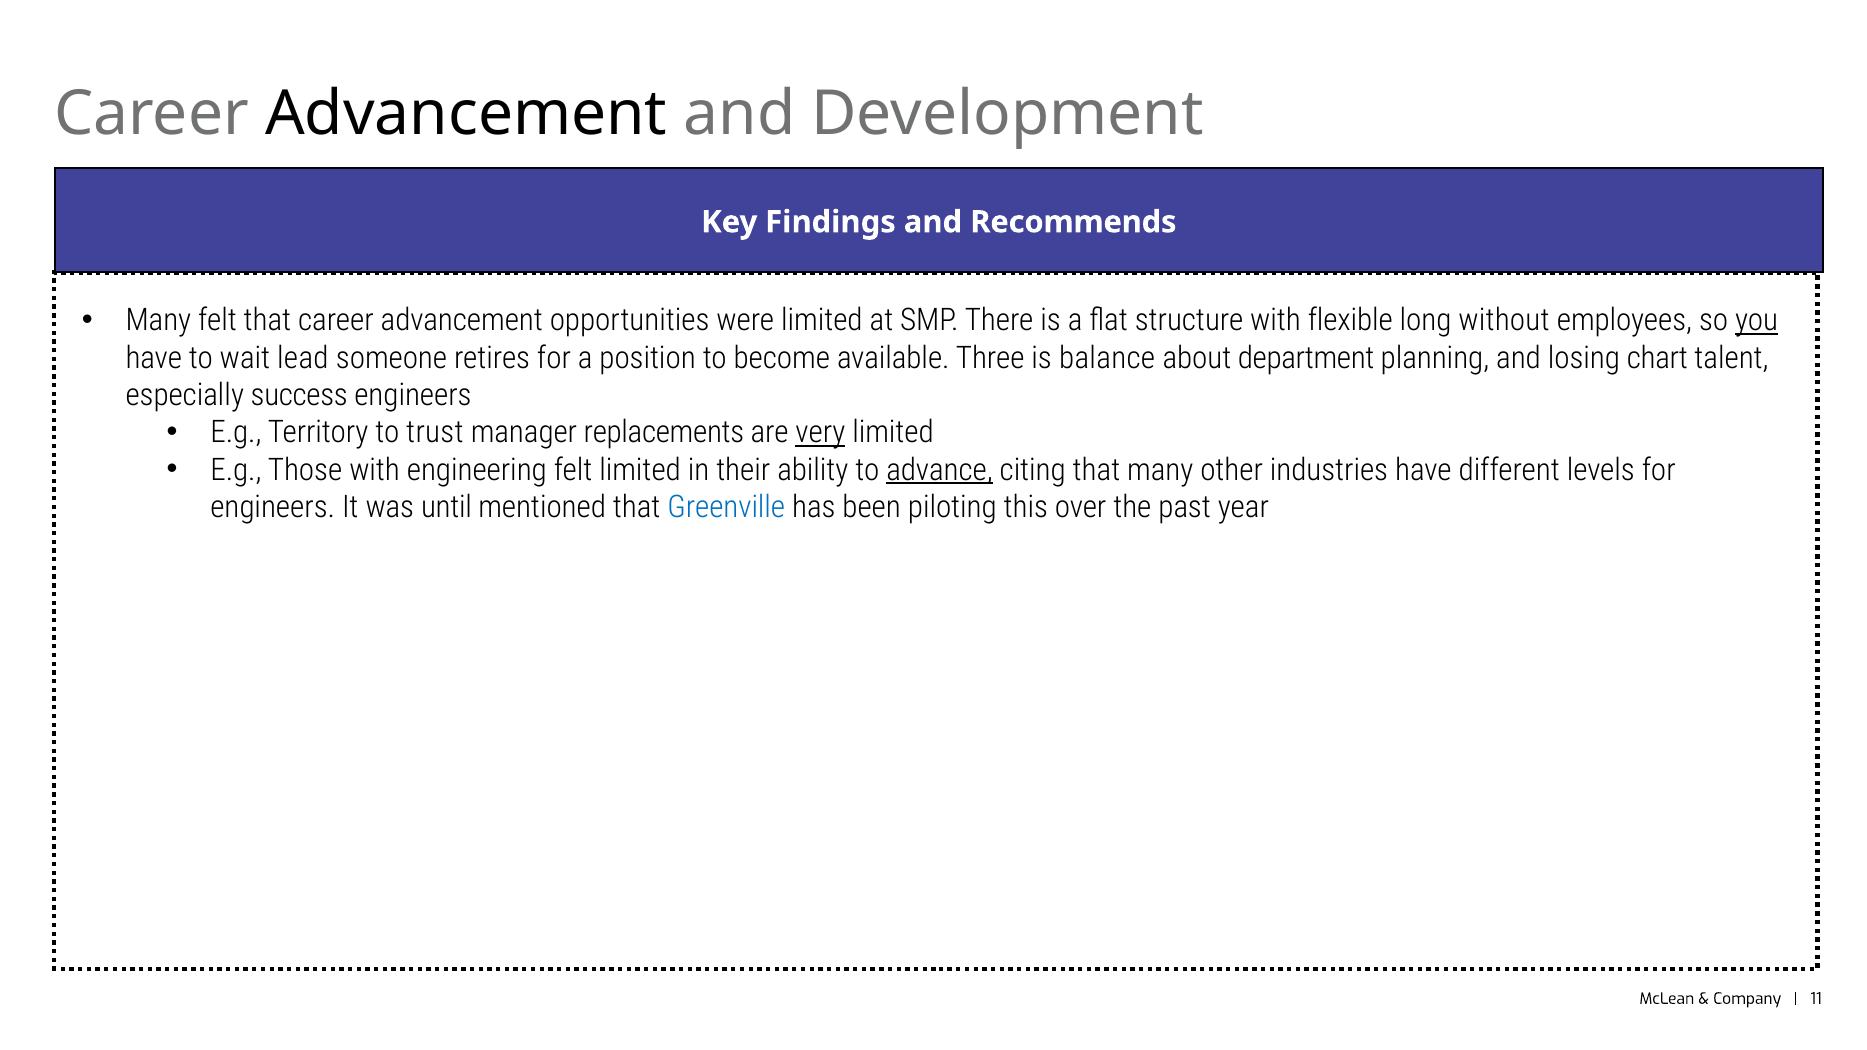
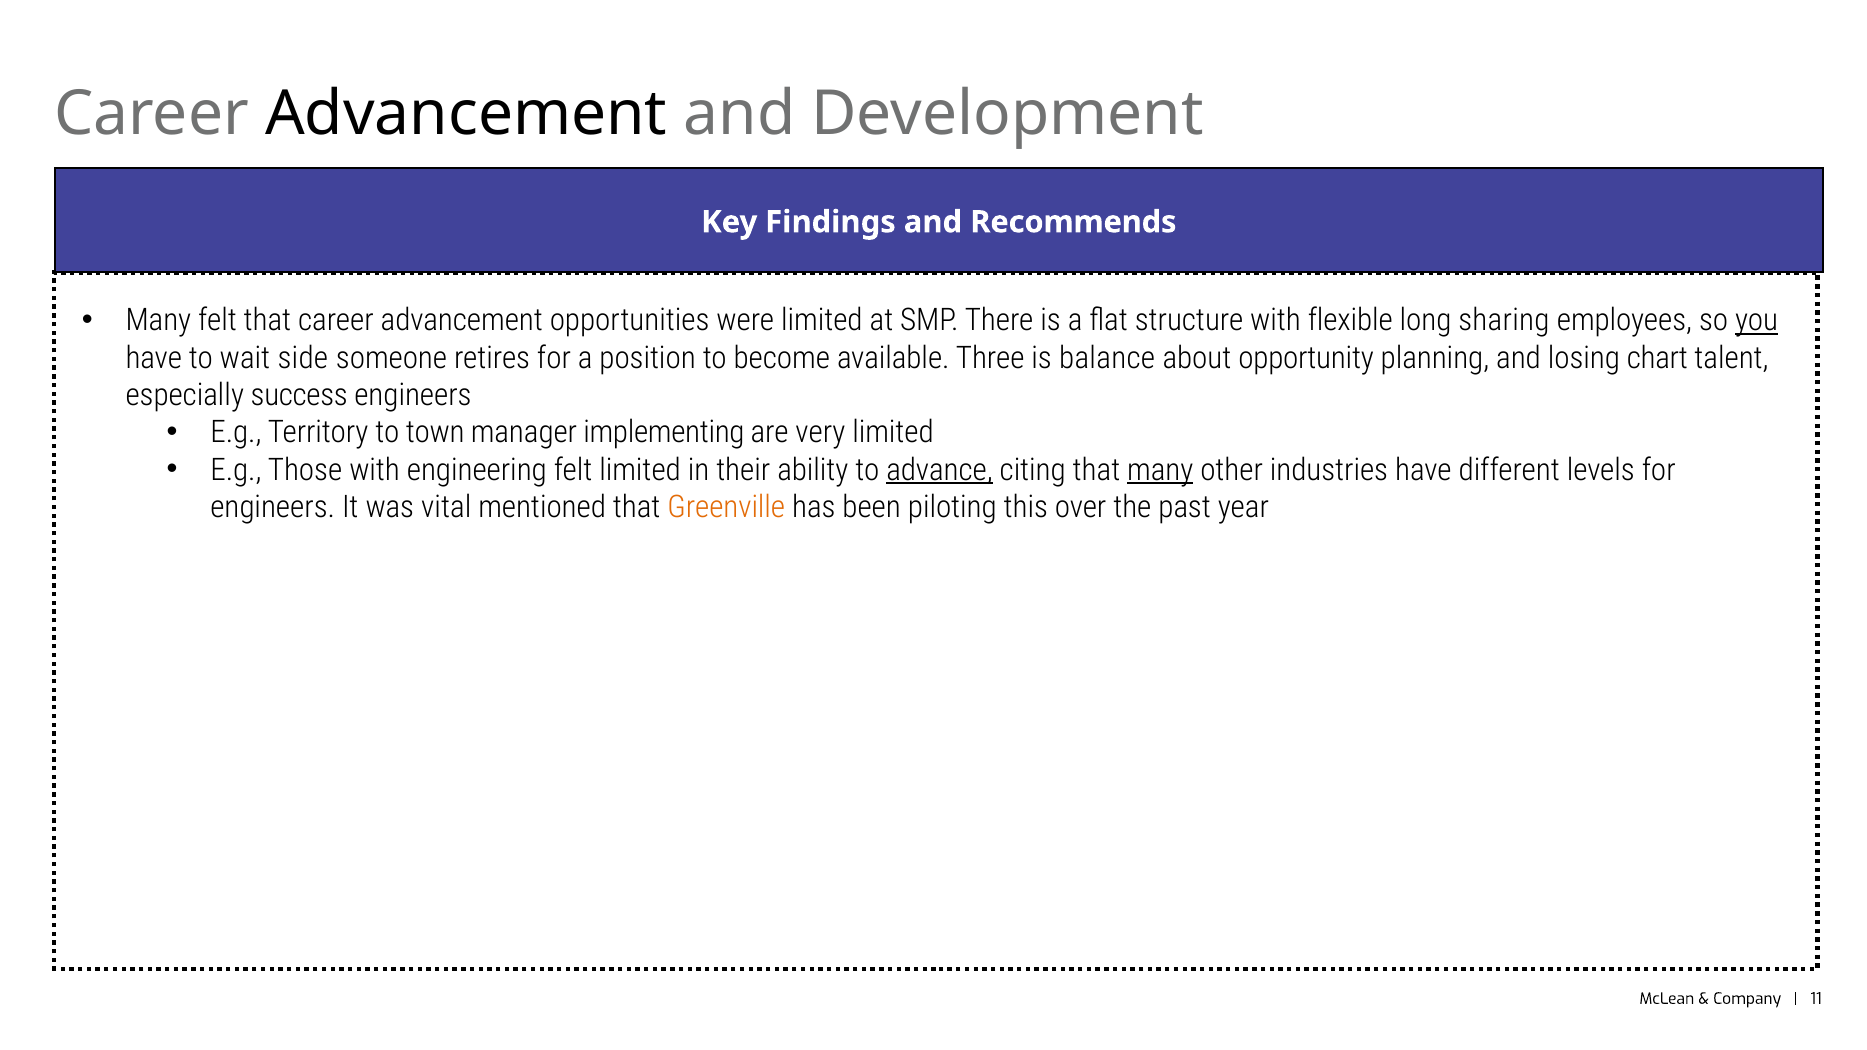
without: without -> sharing
lead: lead -> side
department: department -> opportunity
trust: trust -> town
replacements: replacements -> implementing
very underline: present -> none
many at (1160, 470) underline: none -> present
until: until -> vital
Greenville colour: blue -> orange
